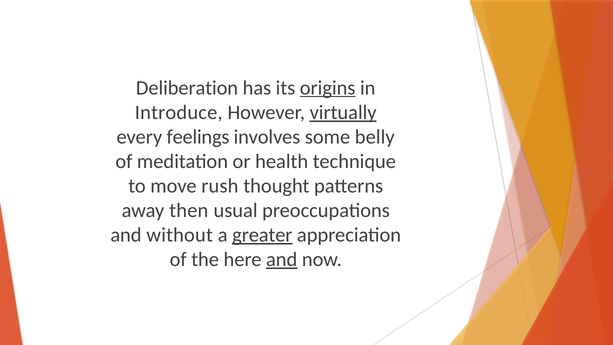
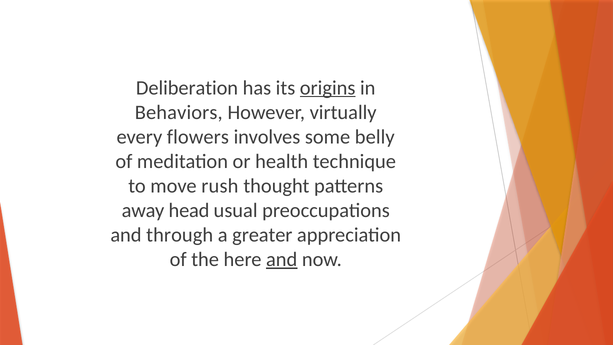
Introduce: Introduce -> Behaviors
virtually underline: present -> none
feelings: feelings -> flowers
then: then -> head
without: without -> through
greater underline: present -> none
